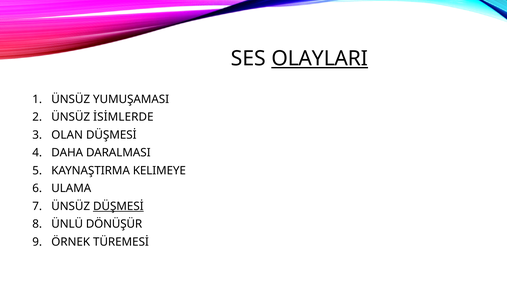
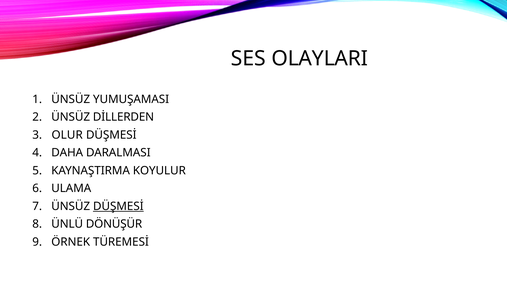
OLAYLARI underline: present -> none
İSİMLERDE: İSİMLERDE -> DİLLERDEN
OLAN: OLAN -> OLUR
KELIMEYE: KELIMEYE -> KOYULUR
